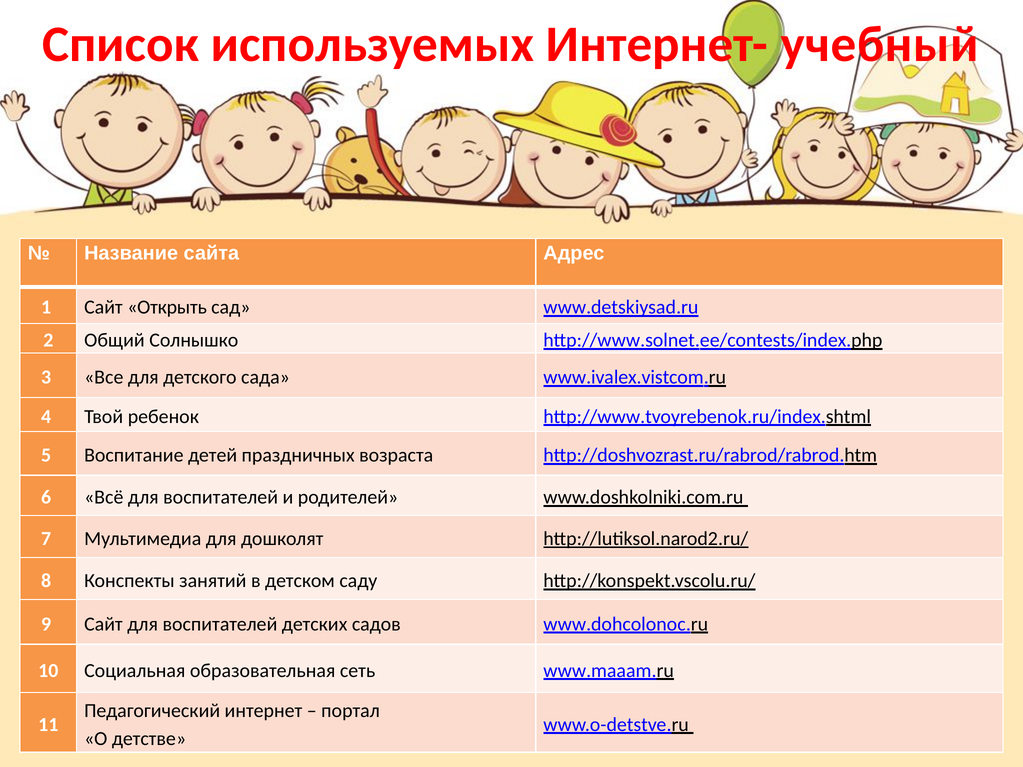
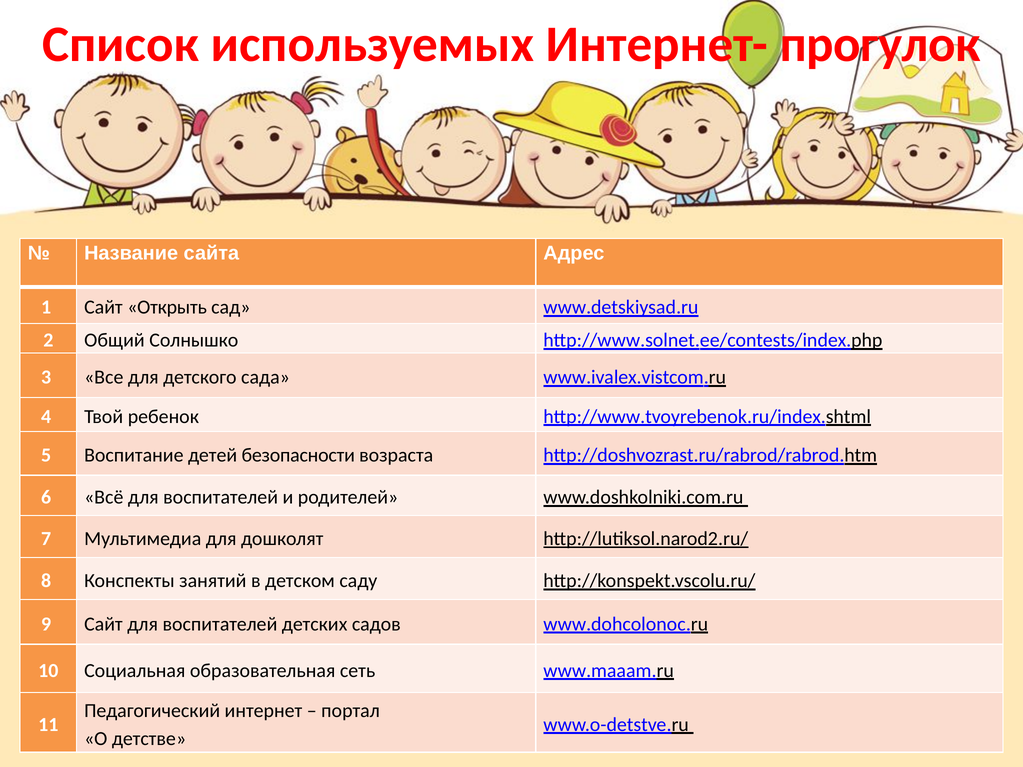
учебный: учебный -> прогулок
праздничных: праздничных -> безопасности
